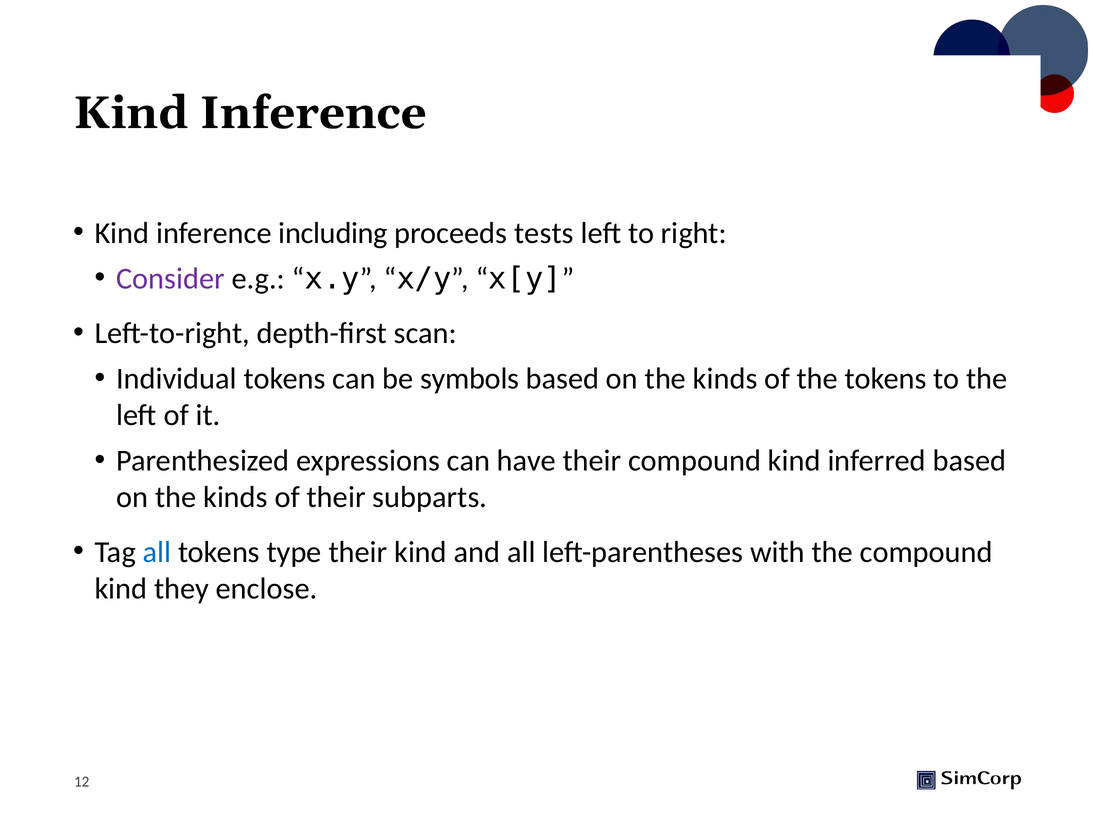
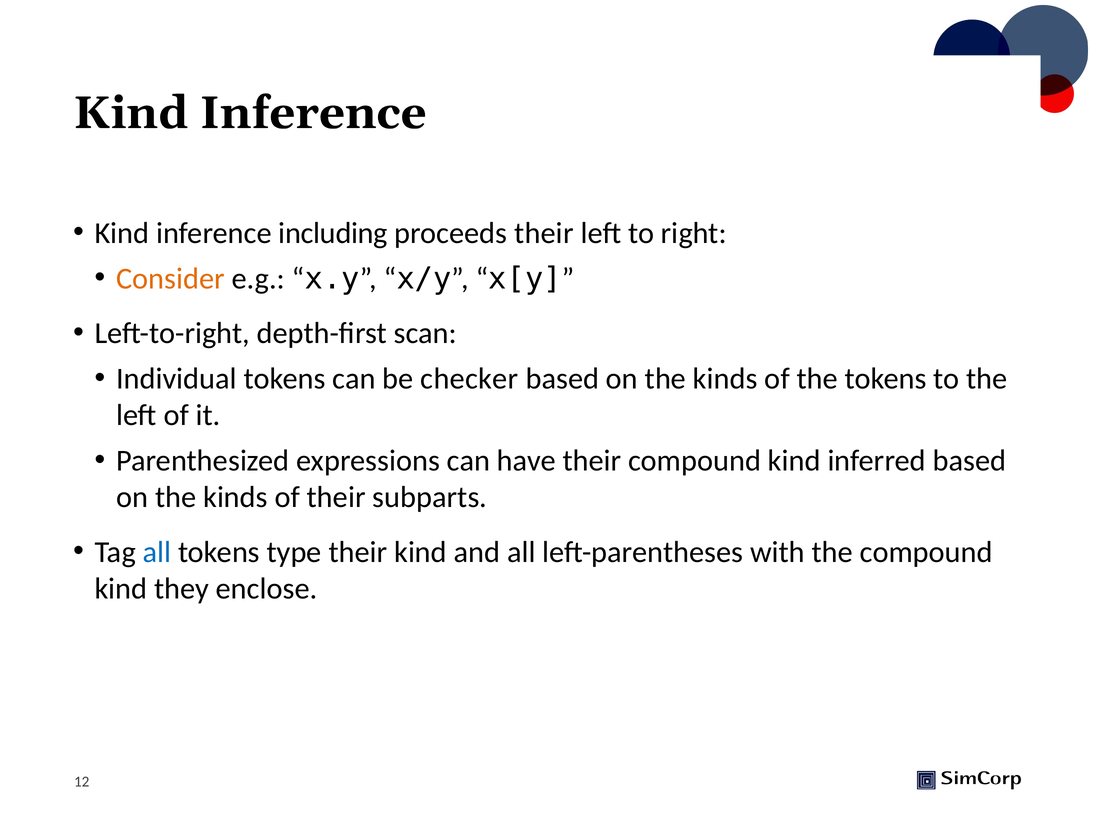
proceeds tests: tests -> their
Consider colour: purple -> orange
symbols: symbols -> checker
